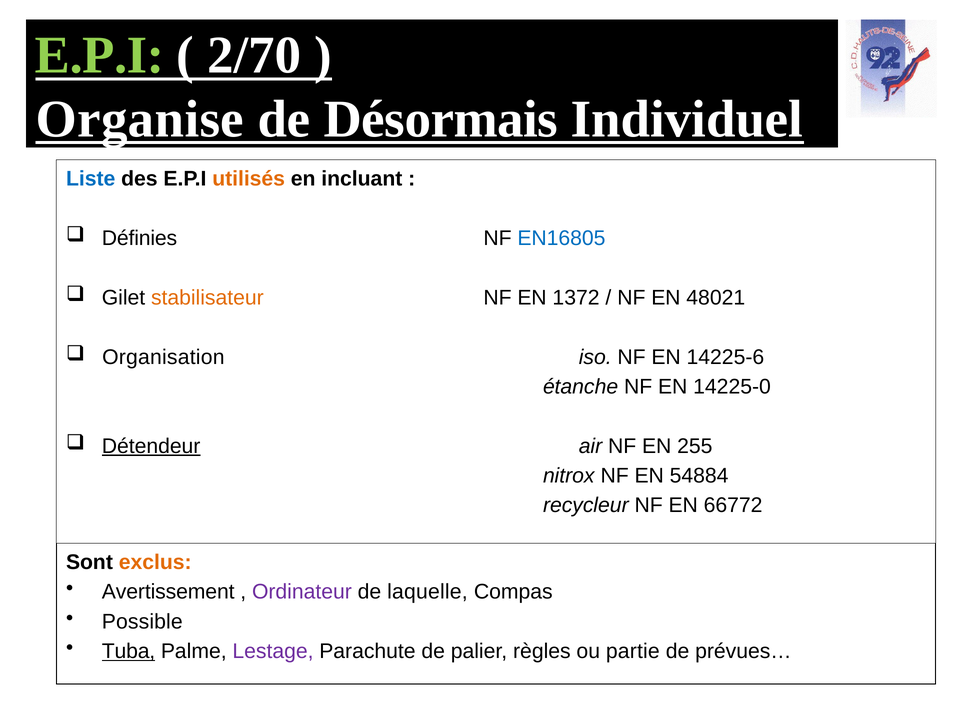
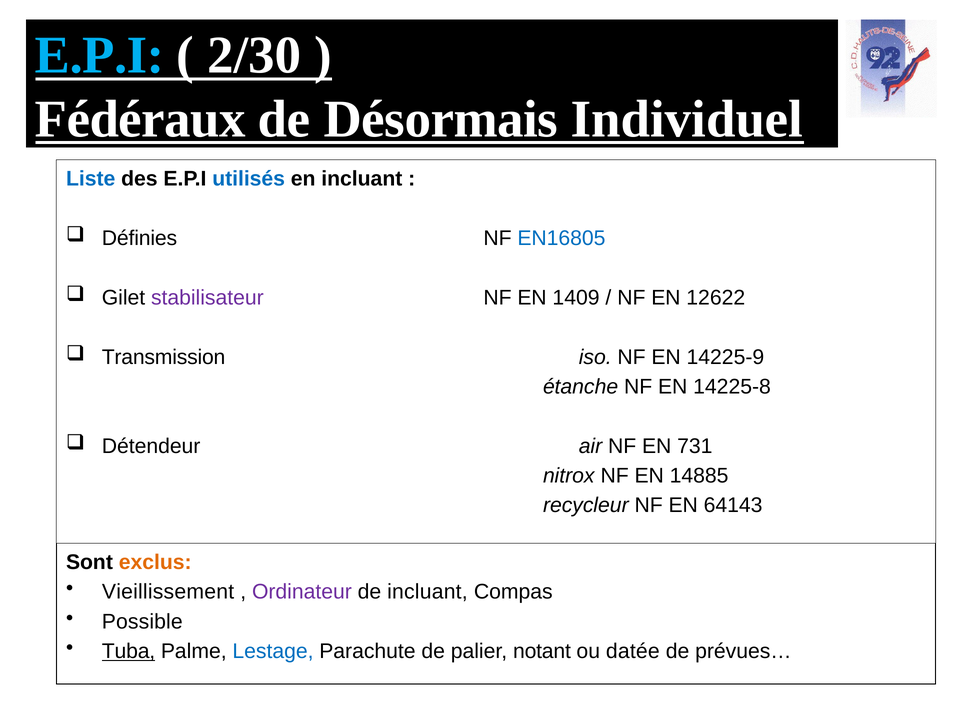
E.P.I at (100, 55) colour: light green -> light blue
2/70: 2/70 -> 2/30
Organise: Organise -> Fédéraux
utilisés colour: orange -> blue
stabilisateur colour: orange -> purple
1372: 1372 -> 1409
48021: 48021 -> 12622
Organisation: Organisation -> Transmission
14225-6: 14225-6 -> 14225-9
14225-0: 14225-0 -> 14225-8
Détendeur underline: present -> none
255: 255 -> 731
54884: 54884 -> 14885
66772: 66772 -> 64143
Avertissement: Avertissement -> Vieillissement
de laquelle: laquelle -> incluant
Lestage colour: purple -> blue
règles: règles -> notant
partie: partie -> datée
